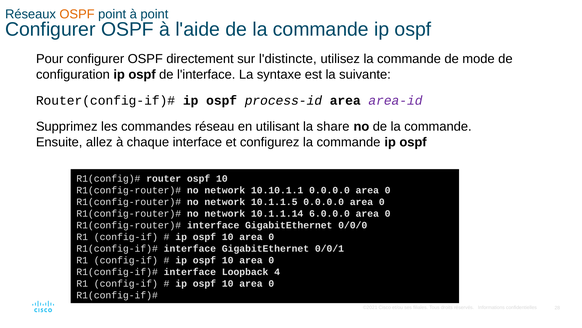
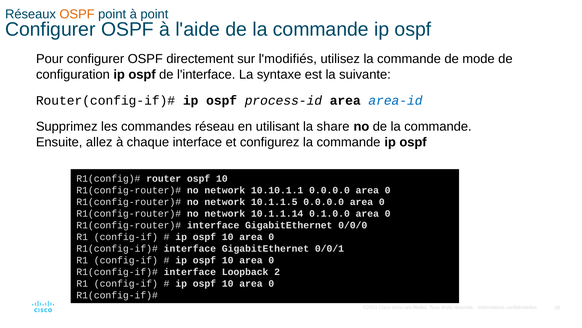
l'distincte: l'distincte -> l'modifiés
area-id colour: purple -> blue
6.0.0.0: 6.0.0.0 -> 0.1.0.0
4: 4 -> 2
